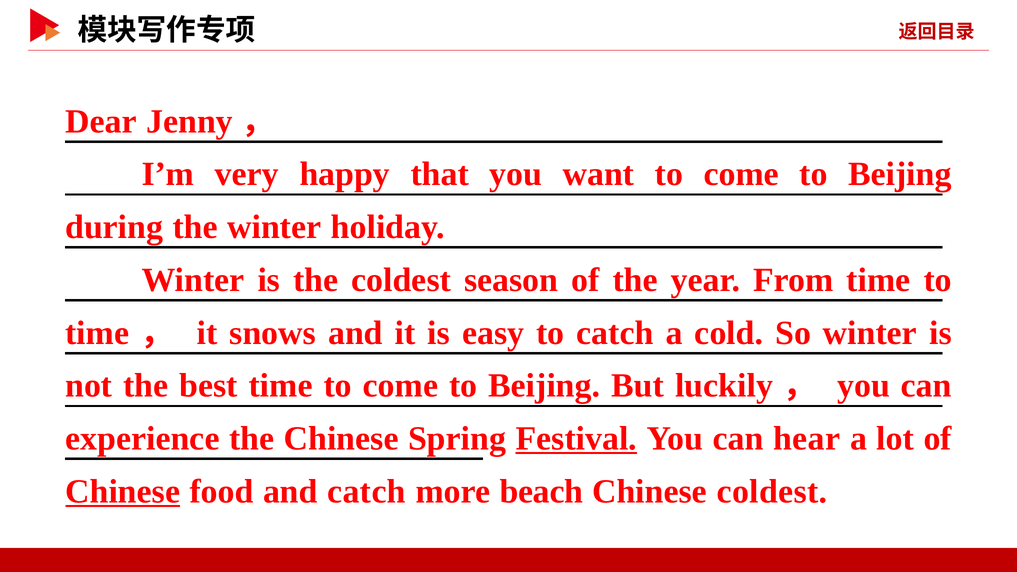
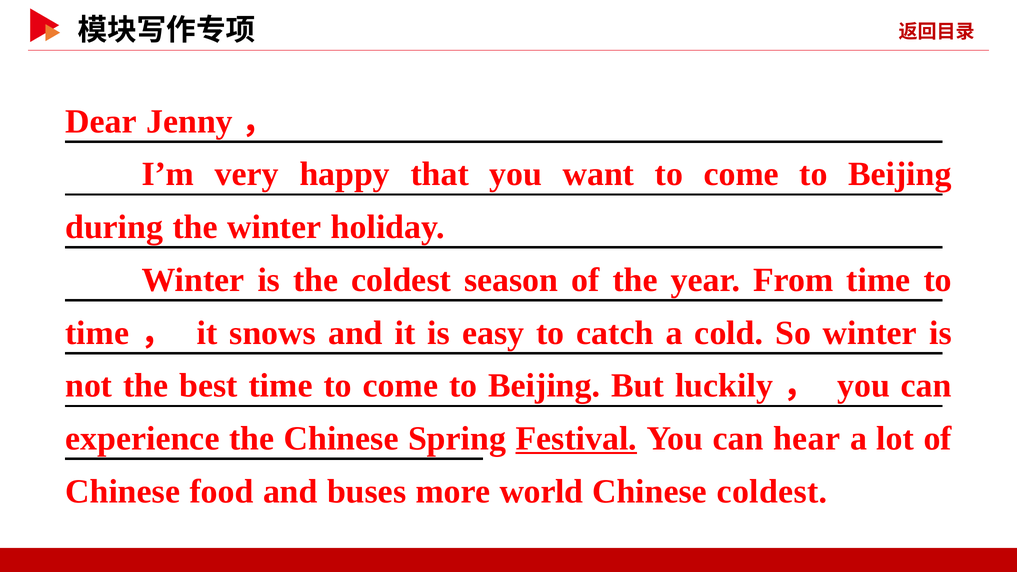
Chinese at (123, 492) underline: present -> none
and catch: catch -> buses
beach: beach -> world
